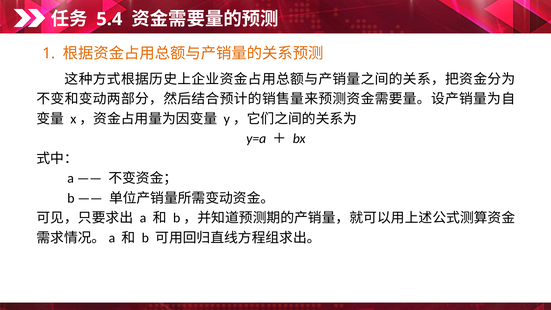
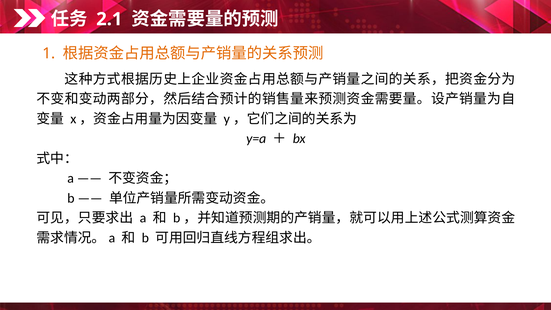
5.4: 5.4 -> 2.1
